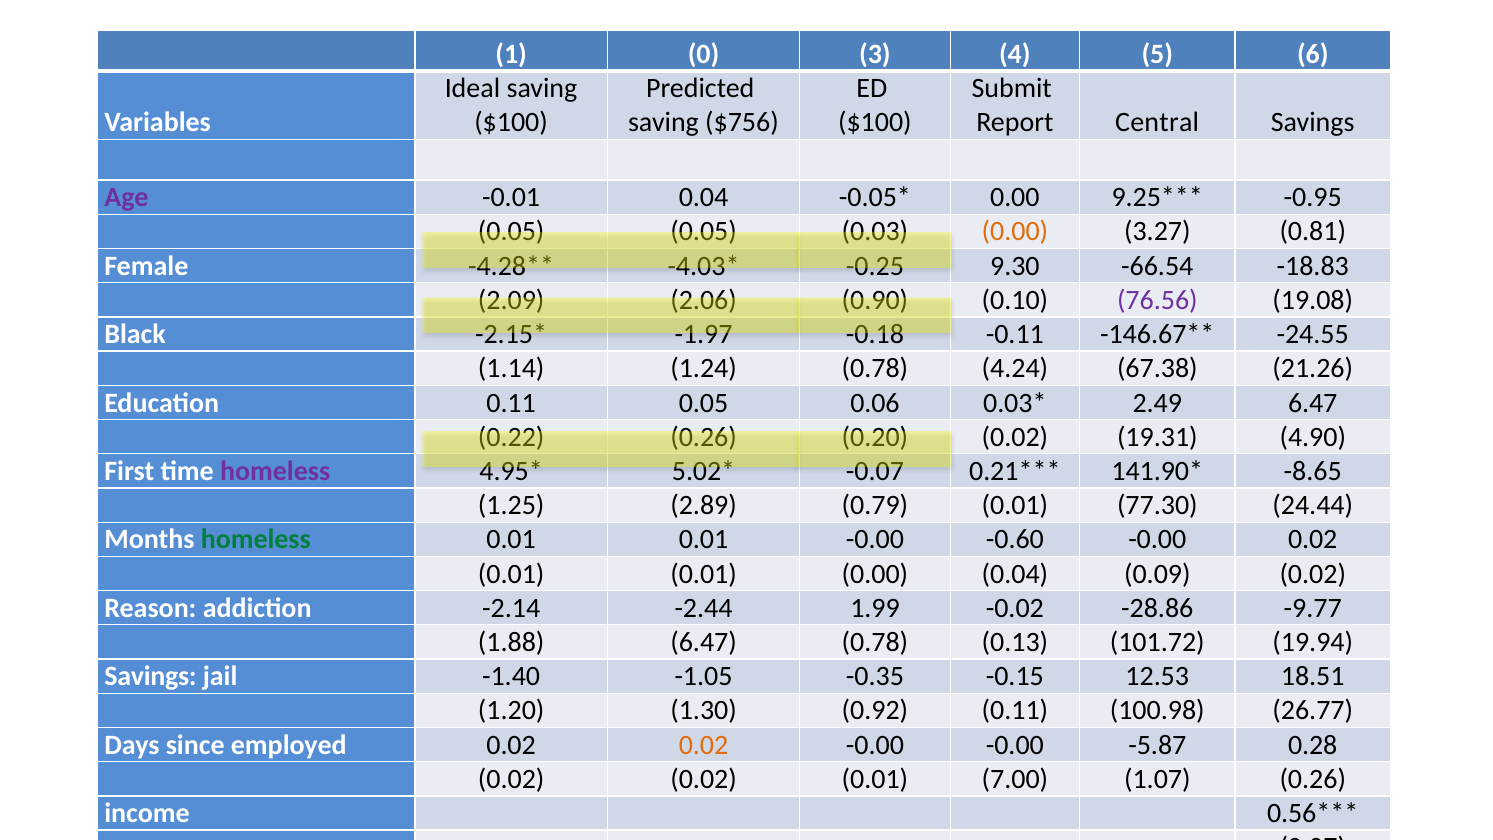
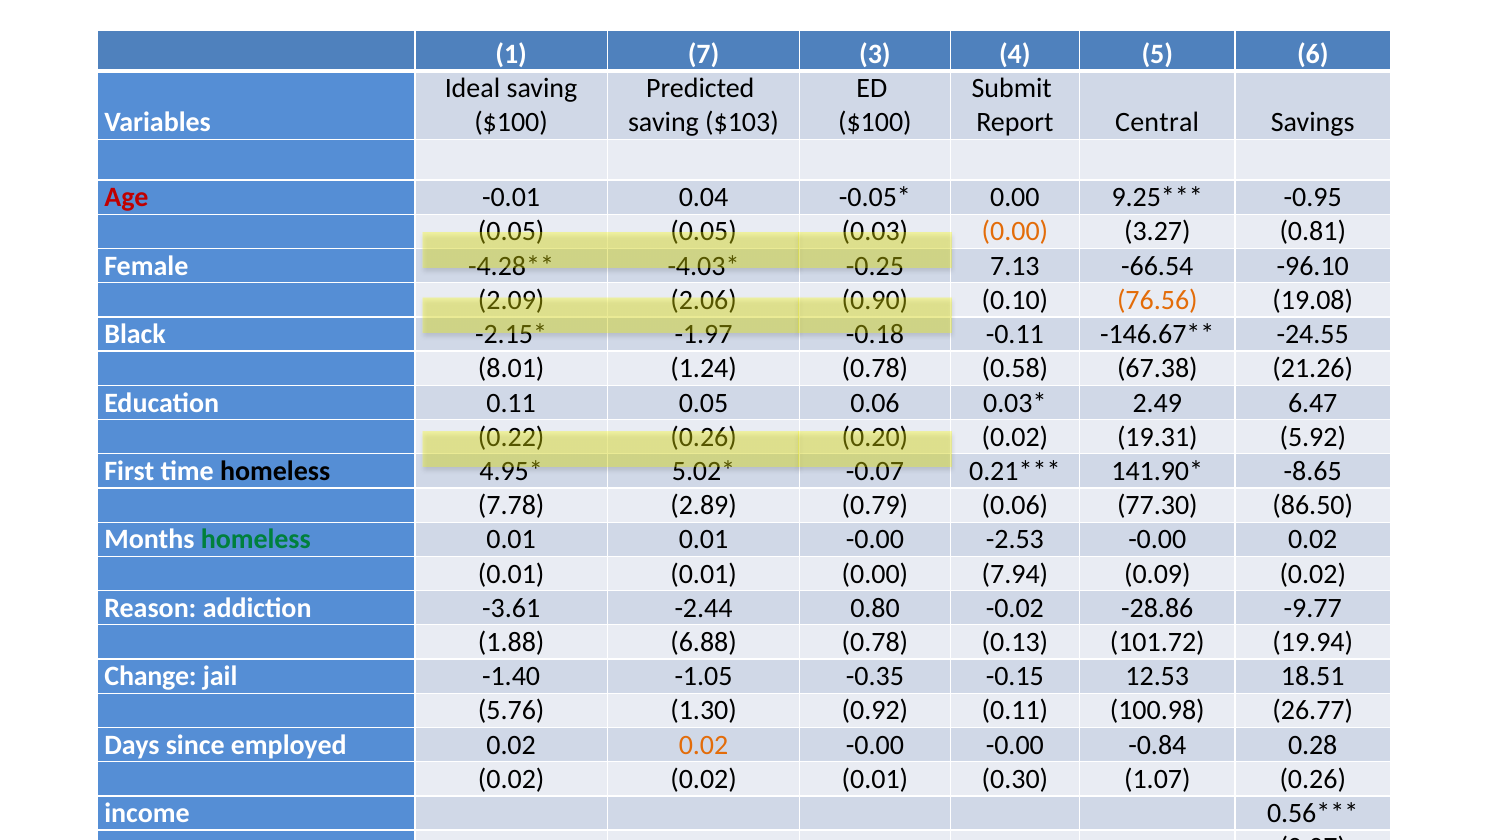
0: 0 -> 7
$756: $756 -> $103
Age colour: purple -> red
9.30: 9.30 -> 7.13
-18.83: -18.83 -> -96.10
76.56 colour: purple -> orange
1.14: 1.14 -> 8.01
4.24: 4.24 -> 0.58
4.90: 4.90 -> 5.92
homeless at (275, 471) colour: purple -> black
1.25: 1.25 -> 7.78
0.79 0.01: 0.01 -> 0.06
24.44: 24.44 -> 86.50
-0.60: -0.60 -> -2.53
0.00 0.04: 0.04 -> 7.94
-2.14: -2.14 -> -3.61
1.99: 1.99 -> 0.80
1.88 6.47: 6.47 -> 6.88
Savings at (151, 676): Savings -> Change
1.20: 1.20 -> 5.76
-5.87: -5.87 -> -0.84
7.00: 7.00 -> 0.30
